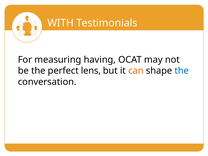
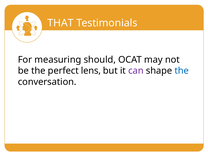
WITH: WITH -> THAT
having: having -> should
can colour: orange -> purple
